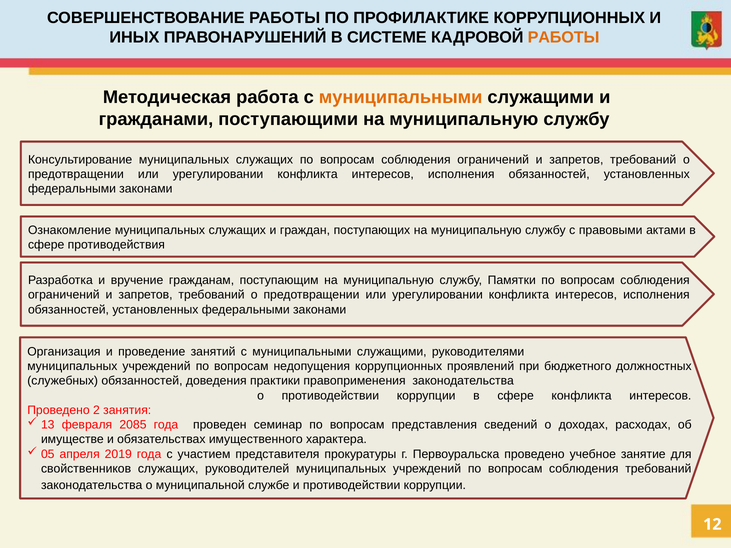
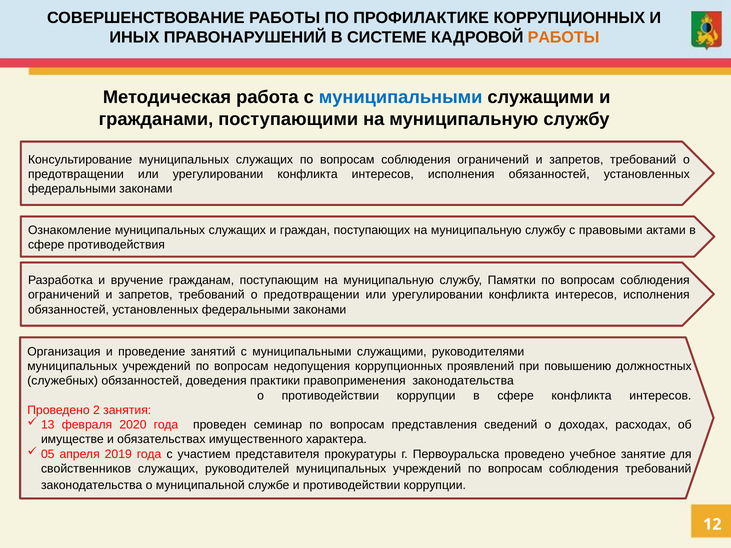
муниципальными at (401, 97) colour: orange -> blue
бюджетного: бюджетного -> повышению
2085: 2085 -> 2020
